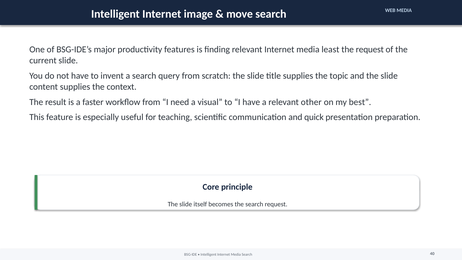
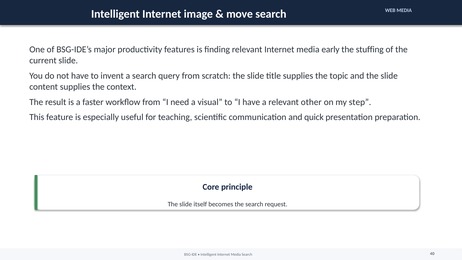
least: least -> early
the request: request -> stuffing
best: best -> step
